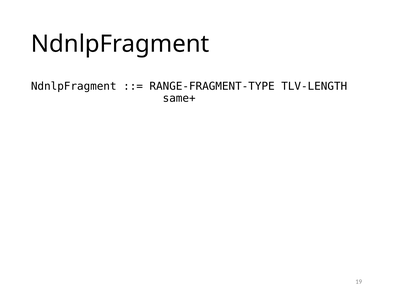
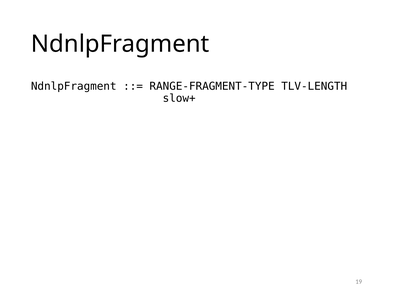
same+: same+ -> slow+
